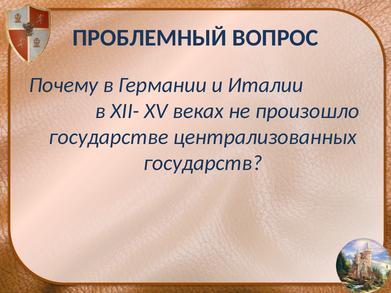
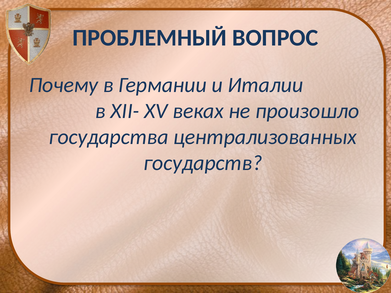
государстве: государстве -> государства
